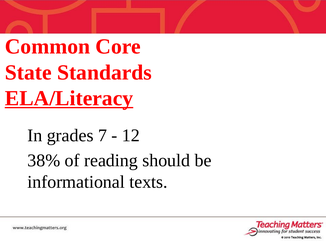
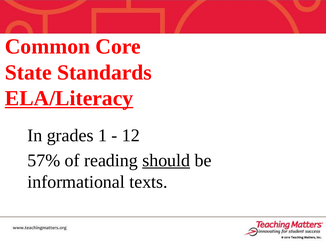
7: 7 -> 1
38%: 38% -> 57%
should underline: none -> present
